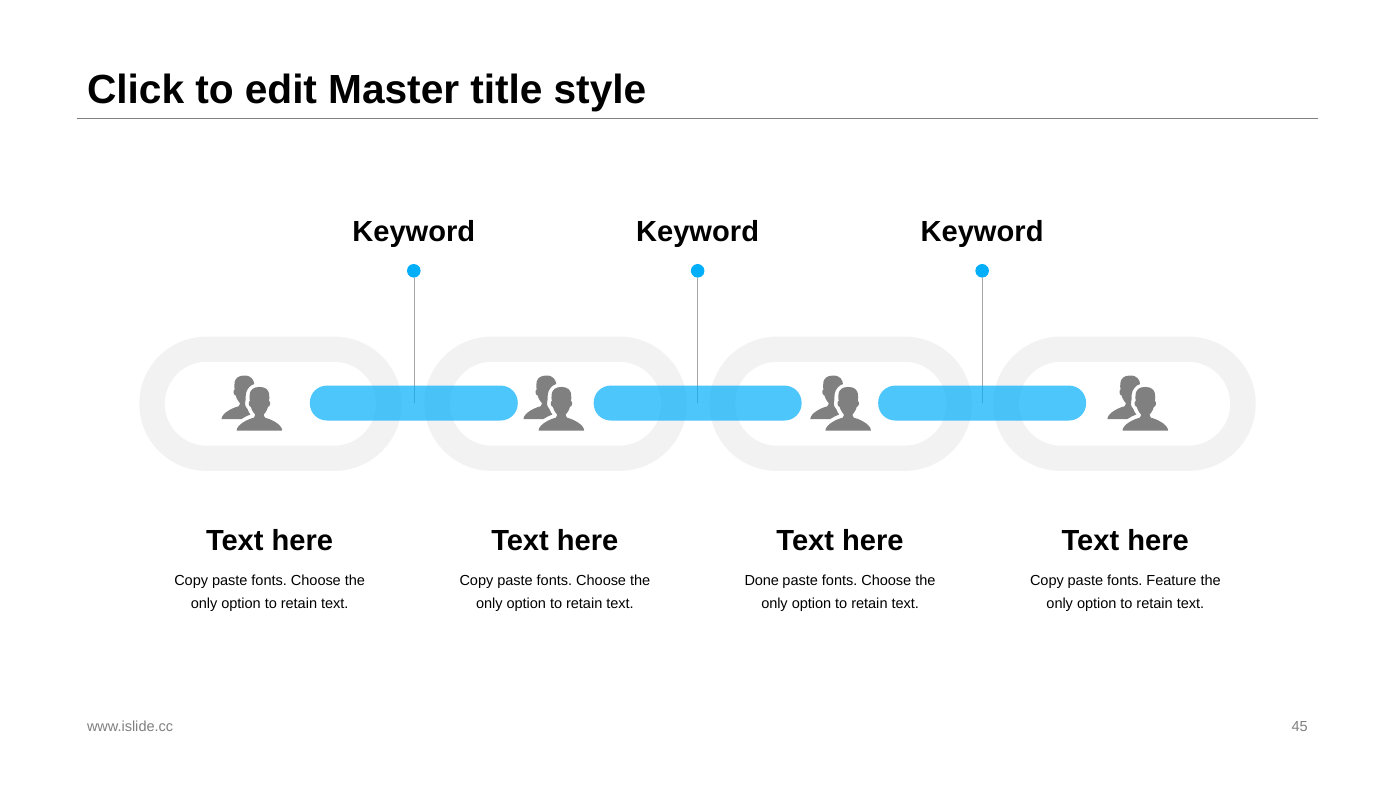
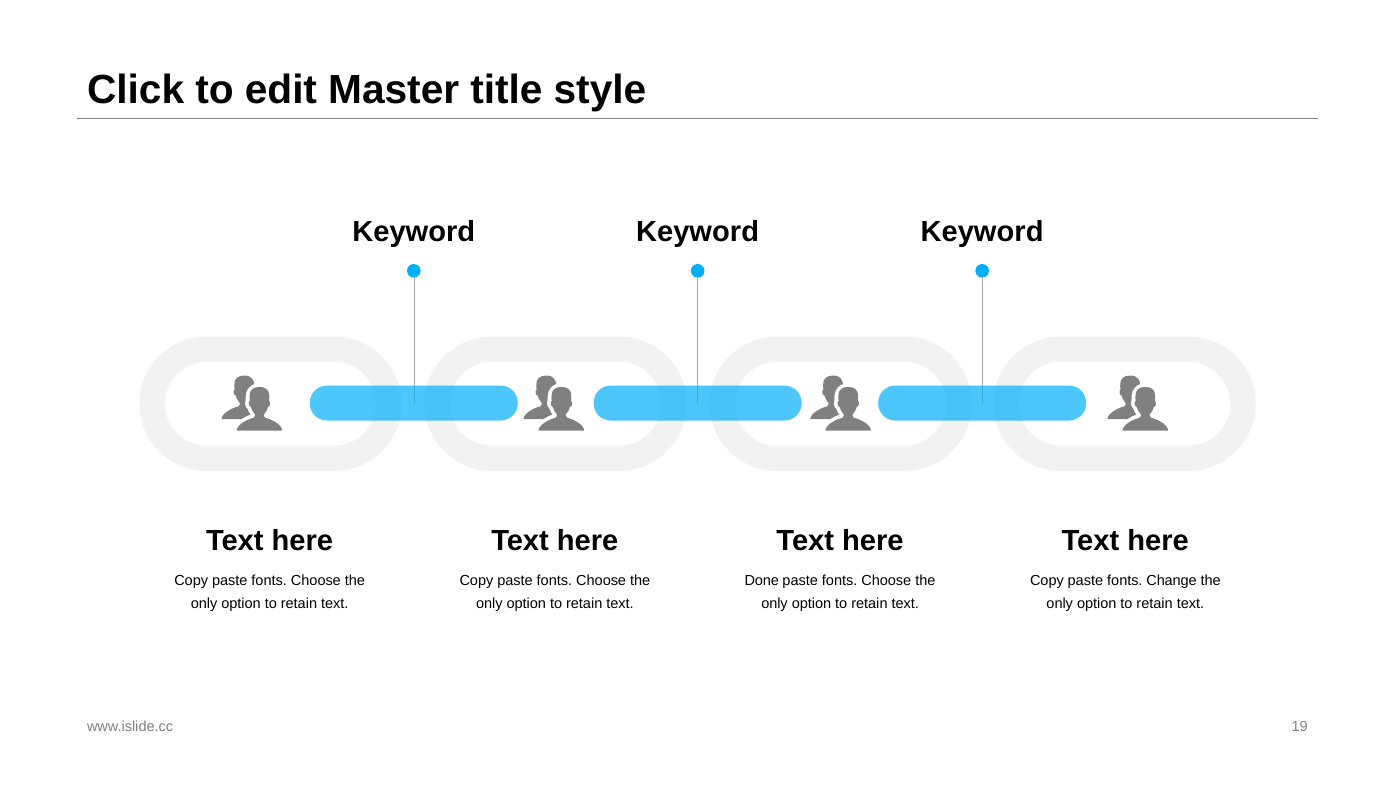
Feature: Feature -> Change
45: 45 -> 19
